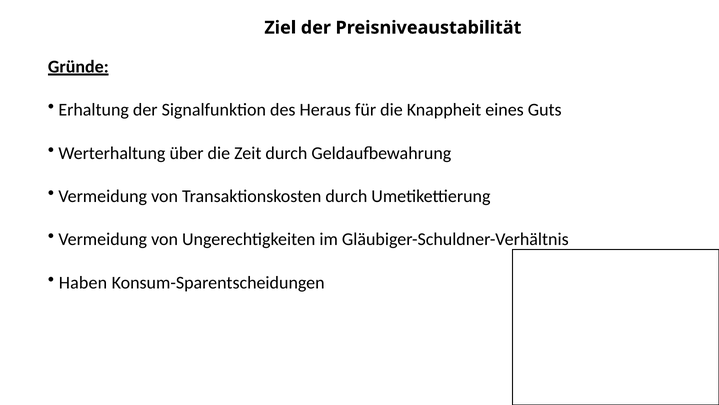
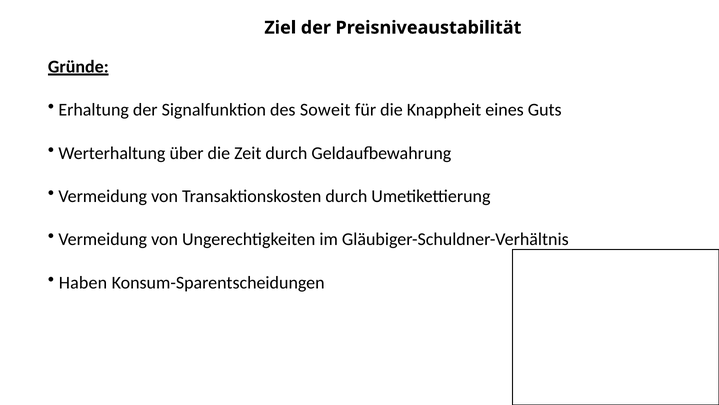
Heraus: Heraus -> Soweit
